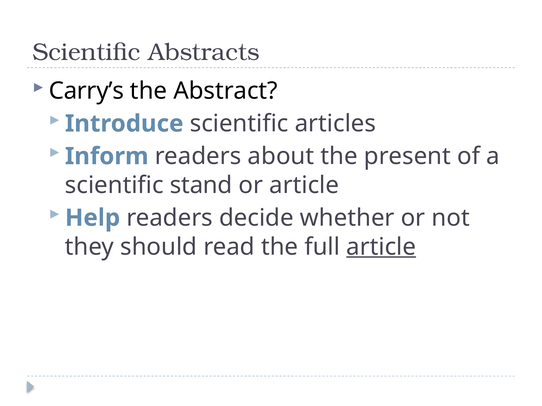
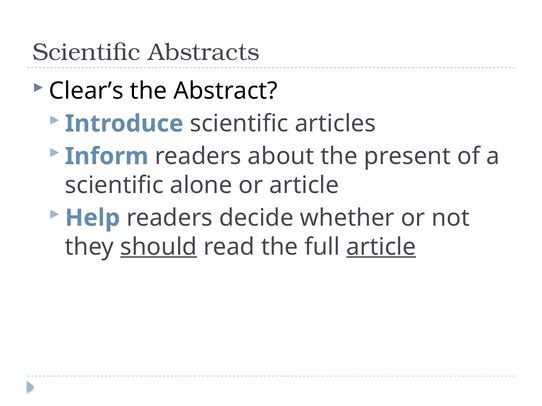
Carry’s: Carry’s -> Clear’s
stand: stand -> alone
should underline: none -> present
